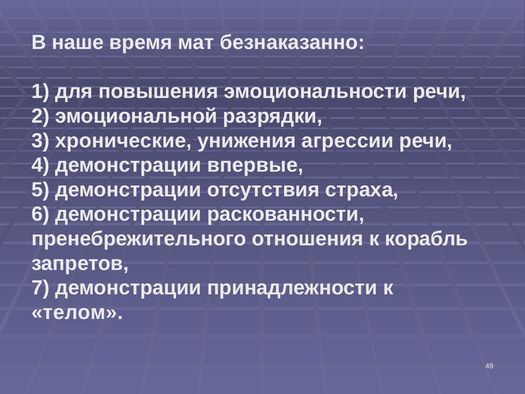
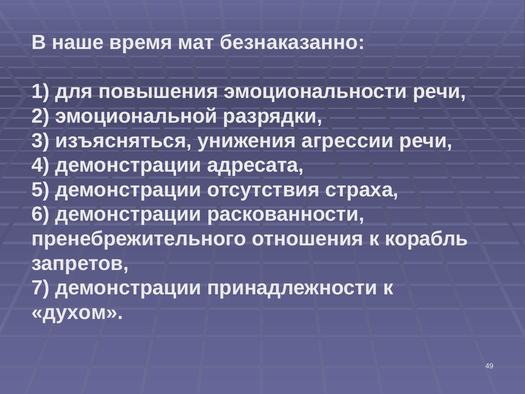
хронические: хронические -> изъясняться
впервые: впервые -> адресата
телом: телом -> духом
